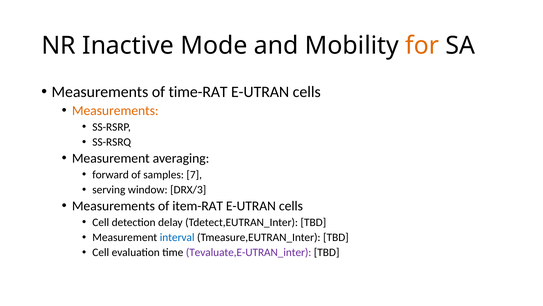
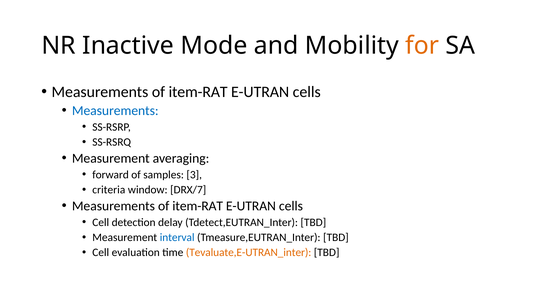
time-RAT at (198, 92): time-RAT -> item-RAT
Measurements at (115, 110) colour: orange -> blue
7: 7 -> 3
serving: serving -> criteria
DRX/3: DRX/3 -> DRX/7
Tevaluate,E-UTRAN_inter colour: purple -> orange
